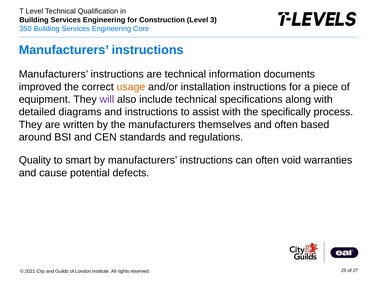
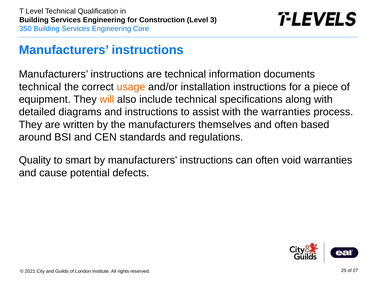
improved at (40, 87): improved -> technical
will colour: purple -> orange
the specifically: specifically -> warranties
